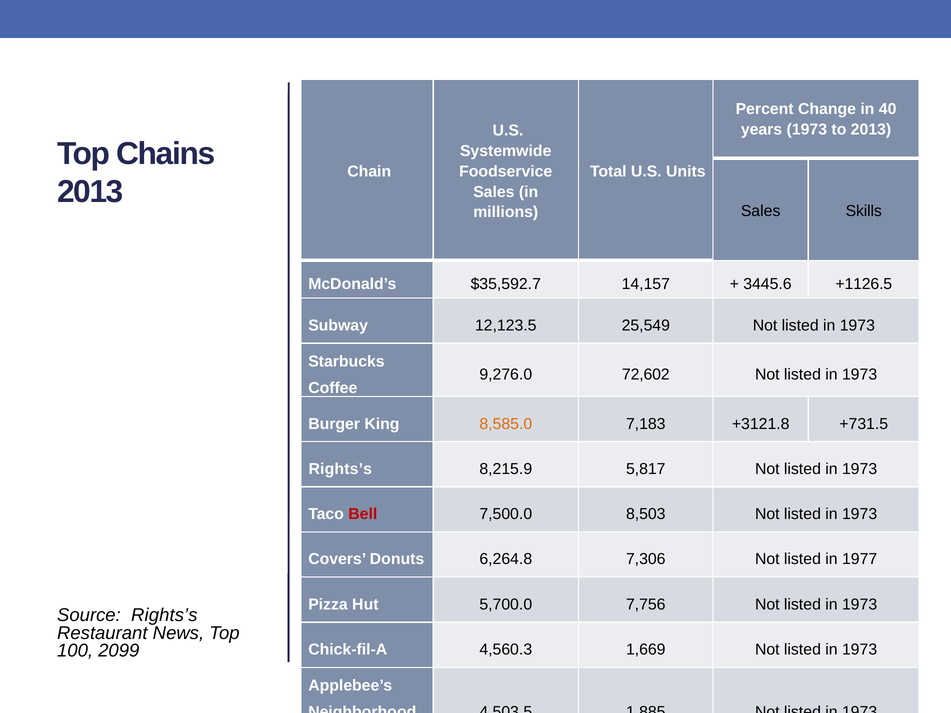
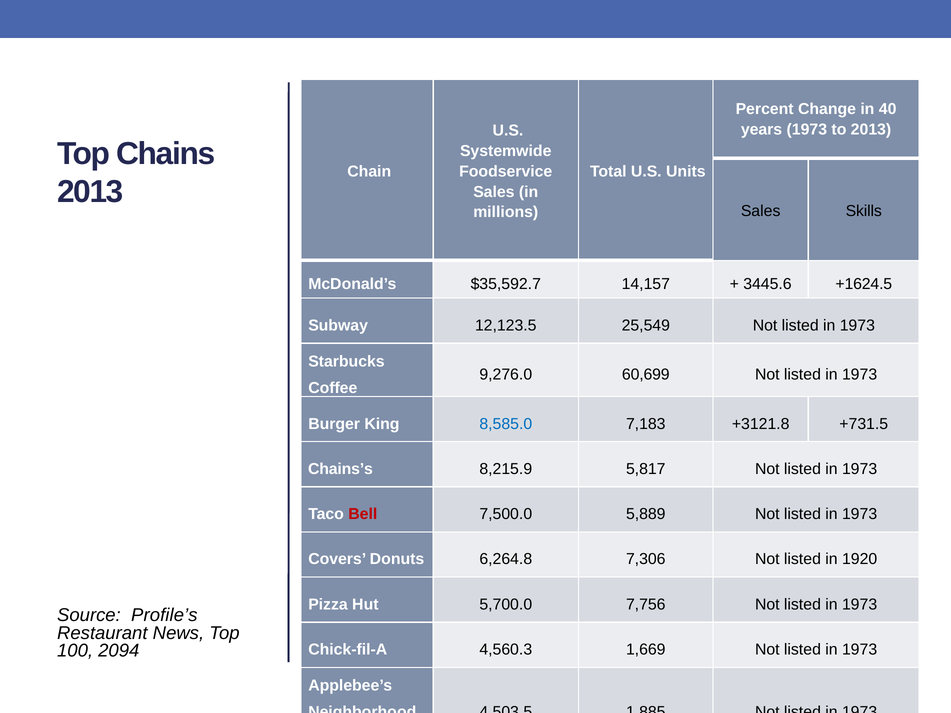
+1126.5: +1126.5 -> +1624.5
72,602: 72,602 -> 60,699
8,585.0 colour: orange -> blue
Rights’s at (340, 469): Rights’s -> Chains’s
8,503: 8,503 -> 5,889
1977: 1977 -> 1920
Source Rights’s: Rights’s -> Profile’s
2099: 2099 -> 2094
